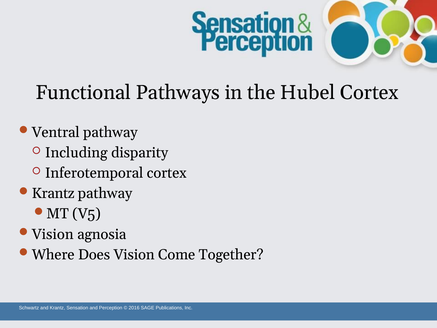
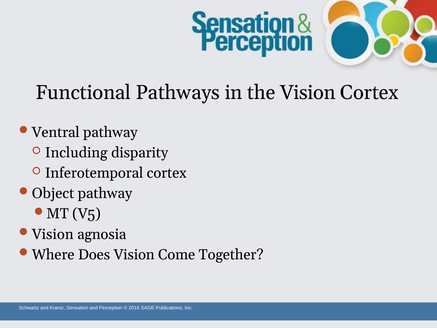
the Hubel: Hubel -> Vision
Krantz at (53, 193): Krantz -> Object
